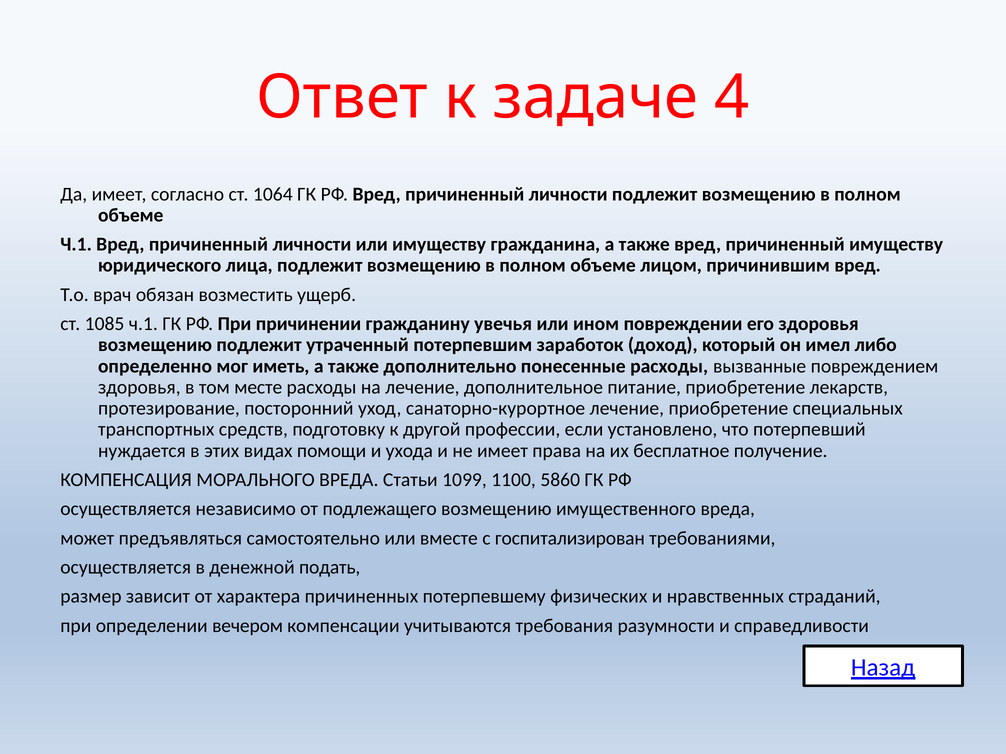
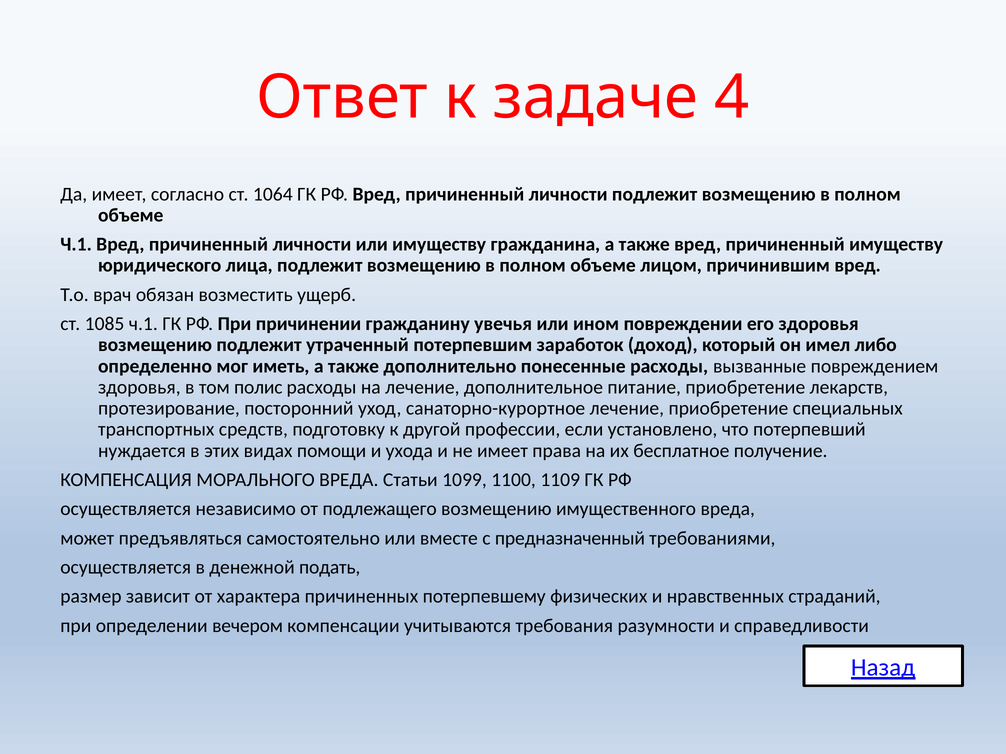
месте: месте -> полис
5860: 5860 -> 1109
госпитализирован: госпитализирован -> предназначенный
